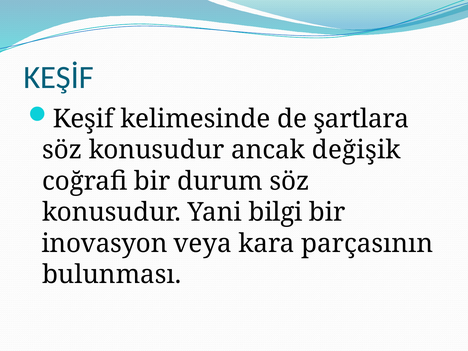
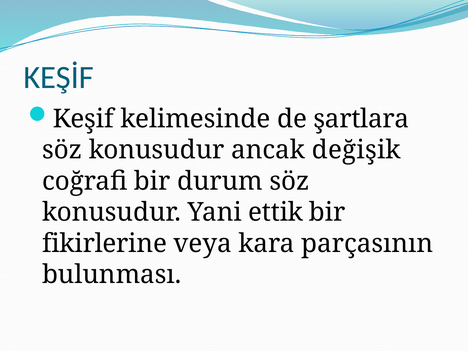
bilgi: bilgi -> ettik
inovasyon: inovasyon -> fikirlerine
